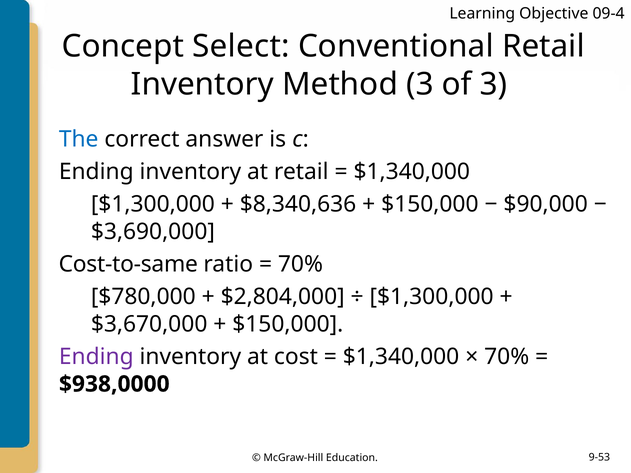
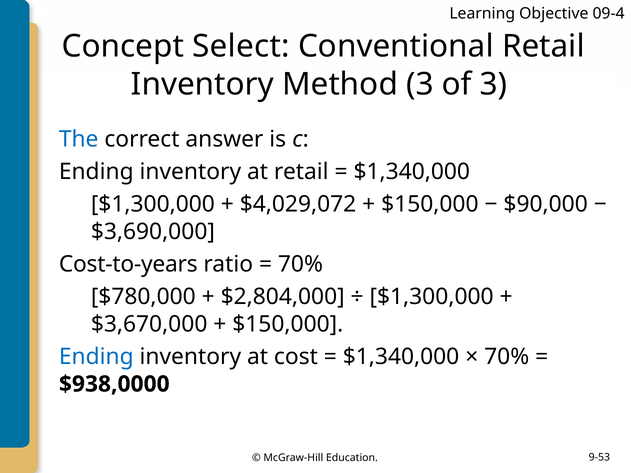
$8,340,636: $8,340,636 -> $4,029,072
Cost-to-same: Cost-to-same -> Cost-to-years
Ending at (96, 357) colour: purple -> blue
